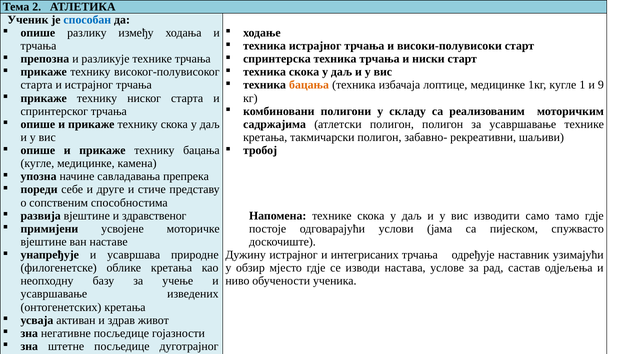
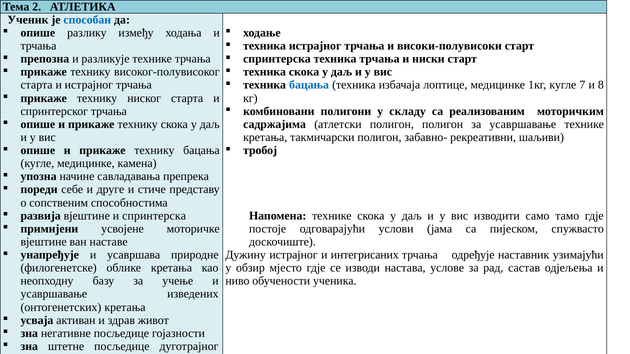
бацања at (309, 85) colour: orange -> blue
1: 1 -> 7
9: 9 -> 8
и здравственог: здравственог -> спринтерска
